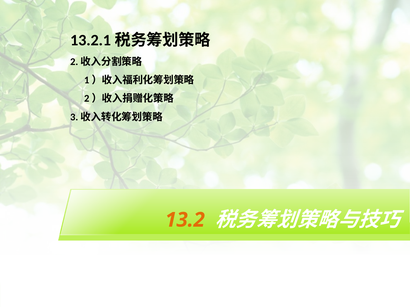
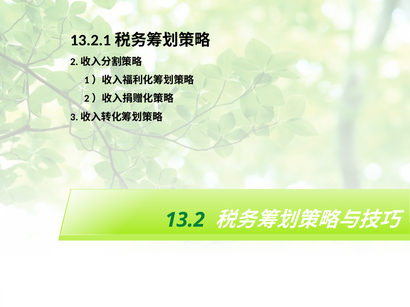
13.2 colour: orange -> green
